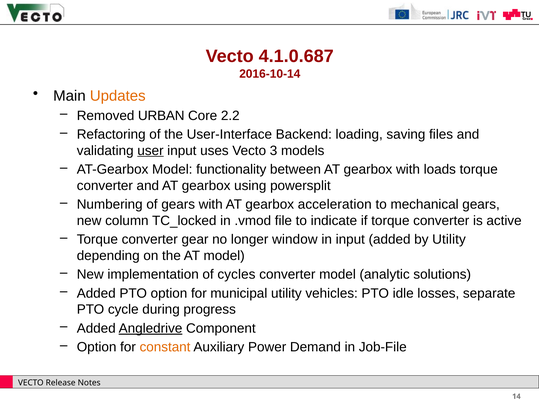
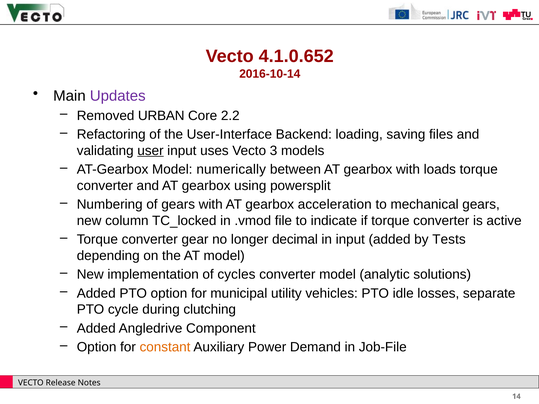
4.1.0.687: 4.1.0.687 -> 4.1.0.652
Updates colour: orange -> purple
functionality: functionality -> numerically
window: window -> decimal
by Utility: Utility -> Tests
progress: progress -> clutching
Angledrive underline: present -> none
